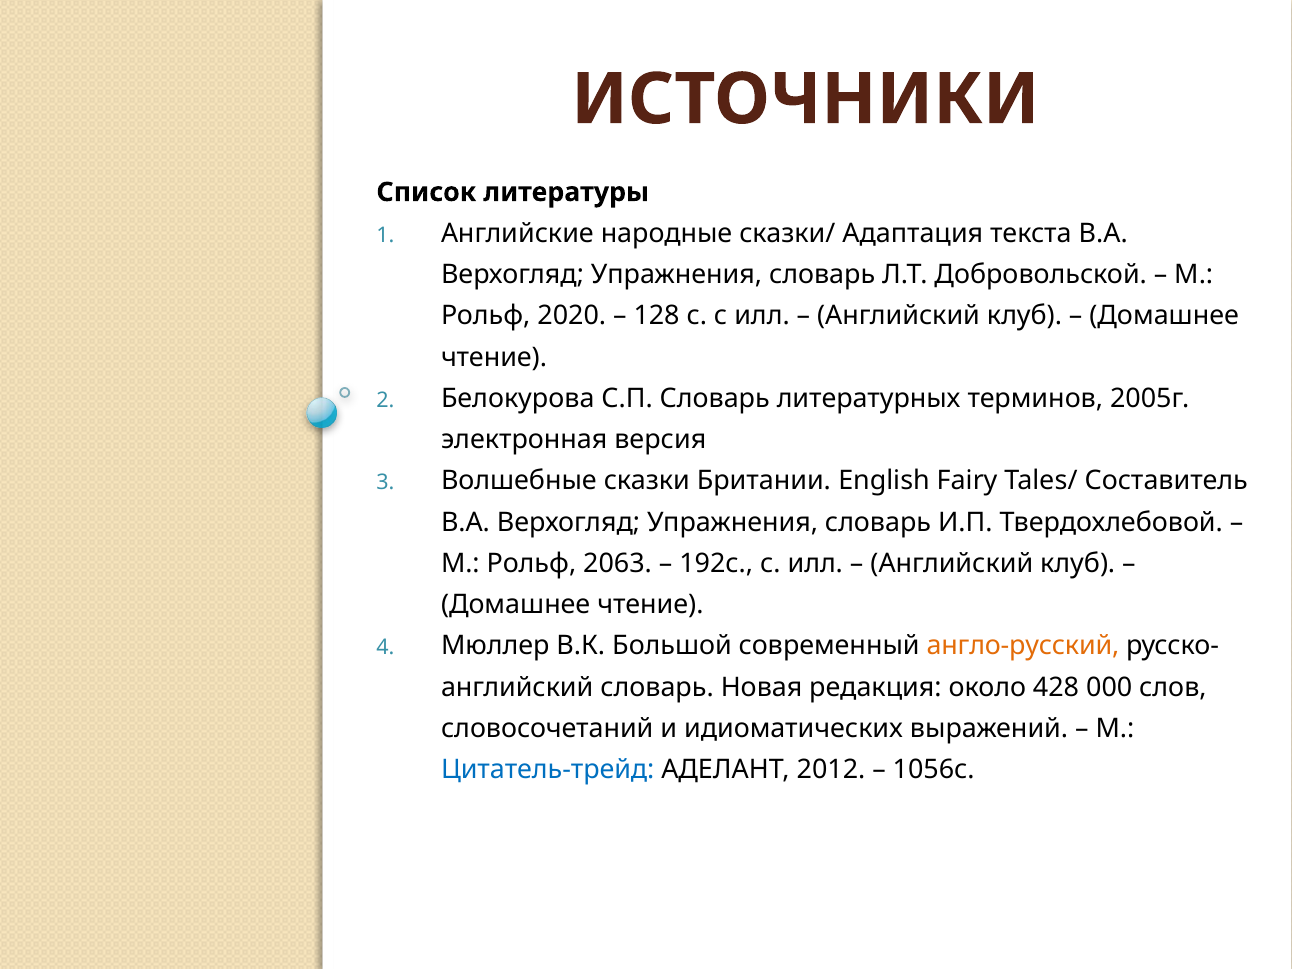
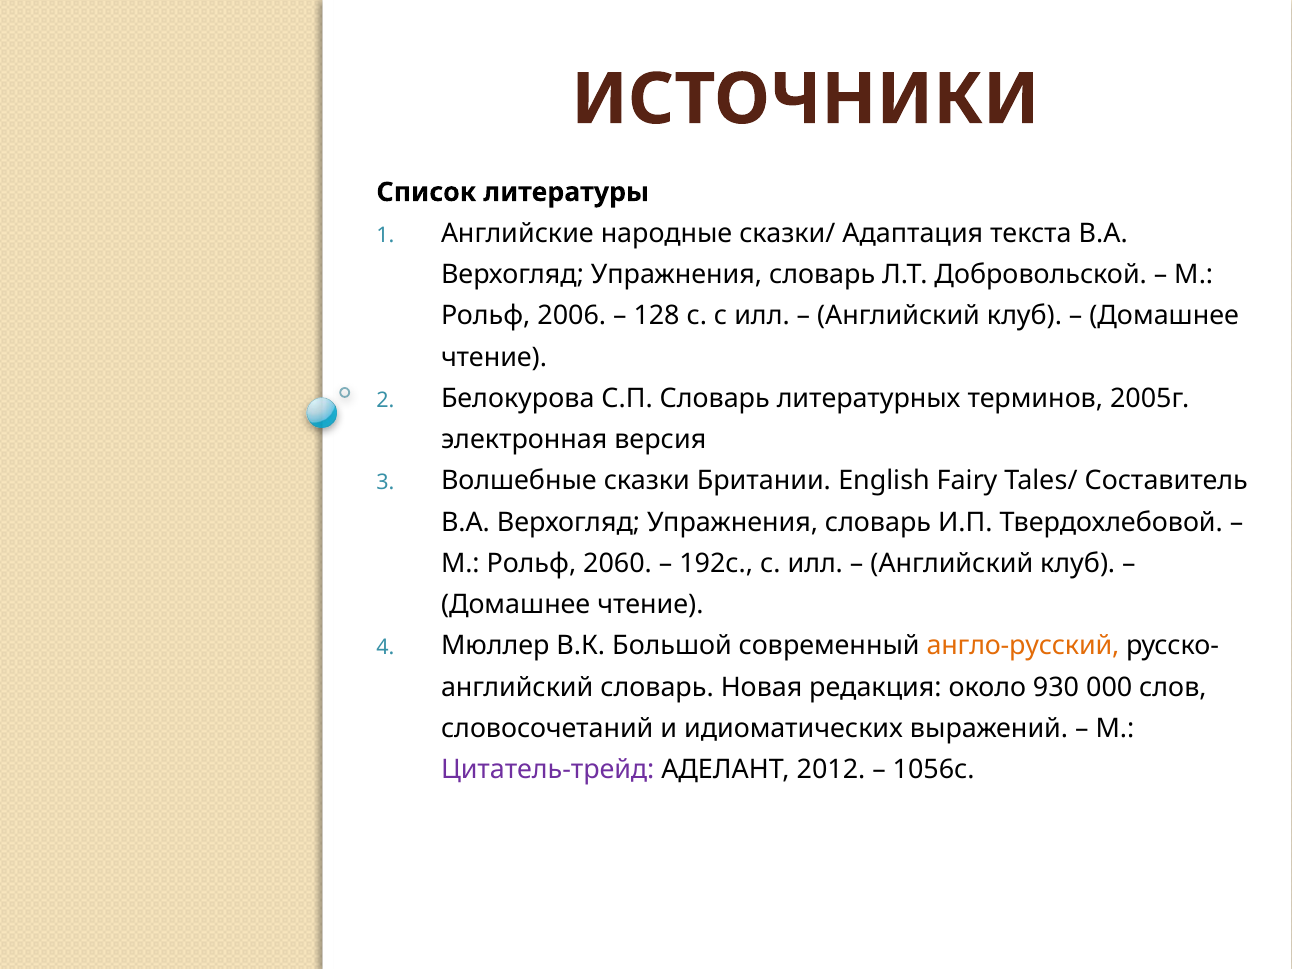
2020: 2020 -> 2006
2063: 2063 -> 2060
428: 428 -> 930
Цитатель-трейд colour: blue -> purple
